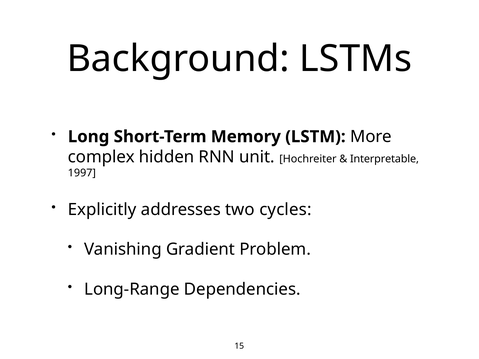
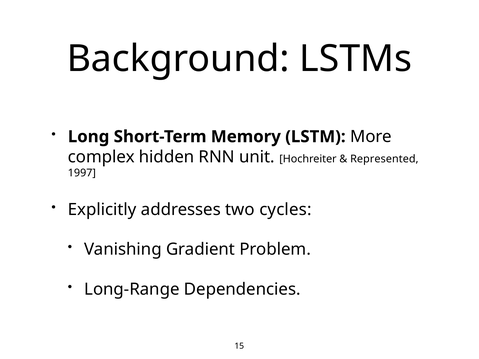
Interpretable: Interpretable -> Represented
